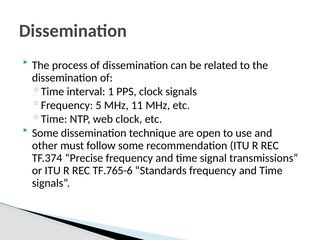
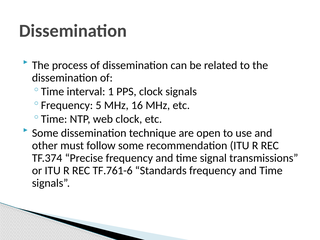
11: 11 -> 16
TF.765-6: TF.765-6 -> TF.761-6
